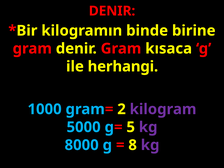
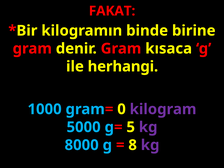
DENIR at (112, 11): DENIR -> FAKAT
2: 2 -> 0
